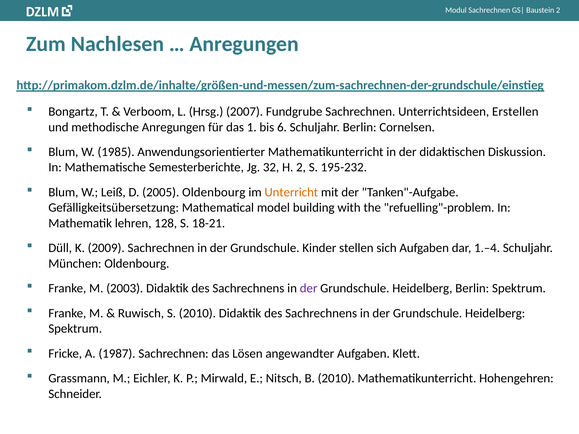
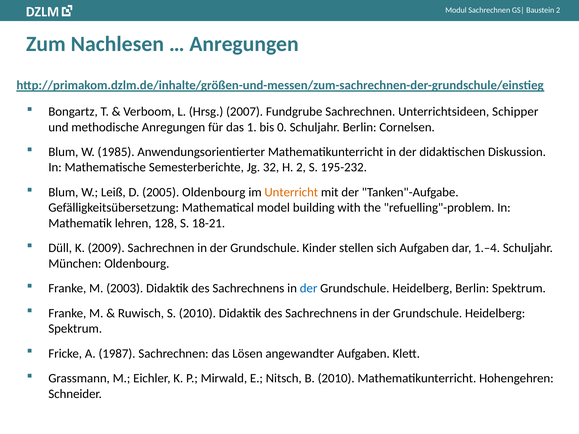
Erstellen: Erstellen -> Schipper
6: 6 -> 0
der at (309, 288) colour: purple -> blue
